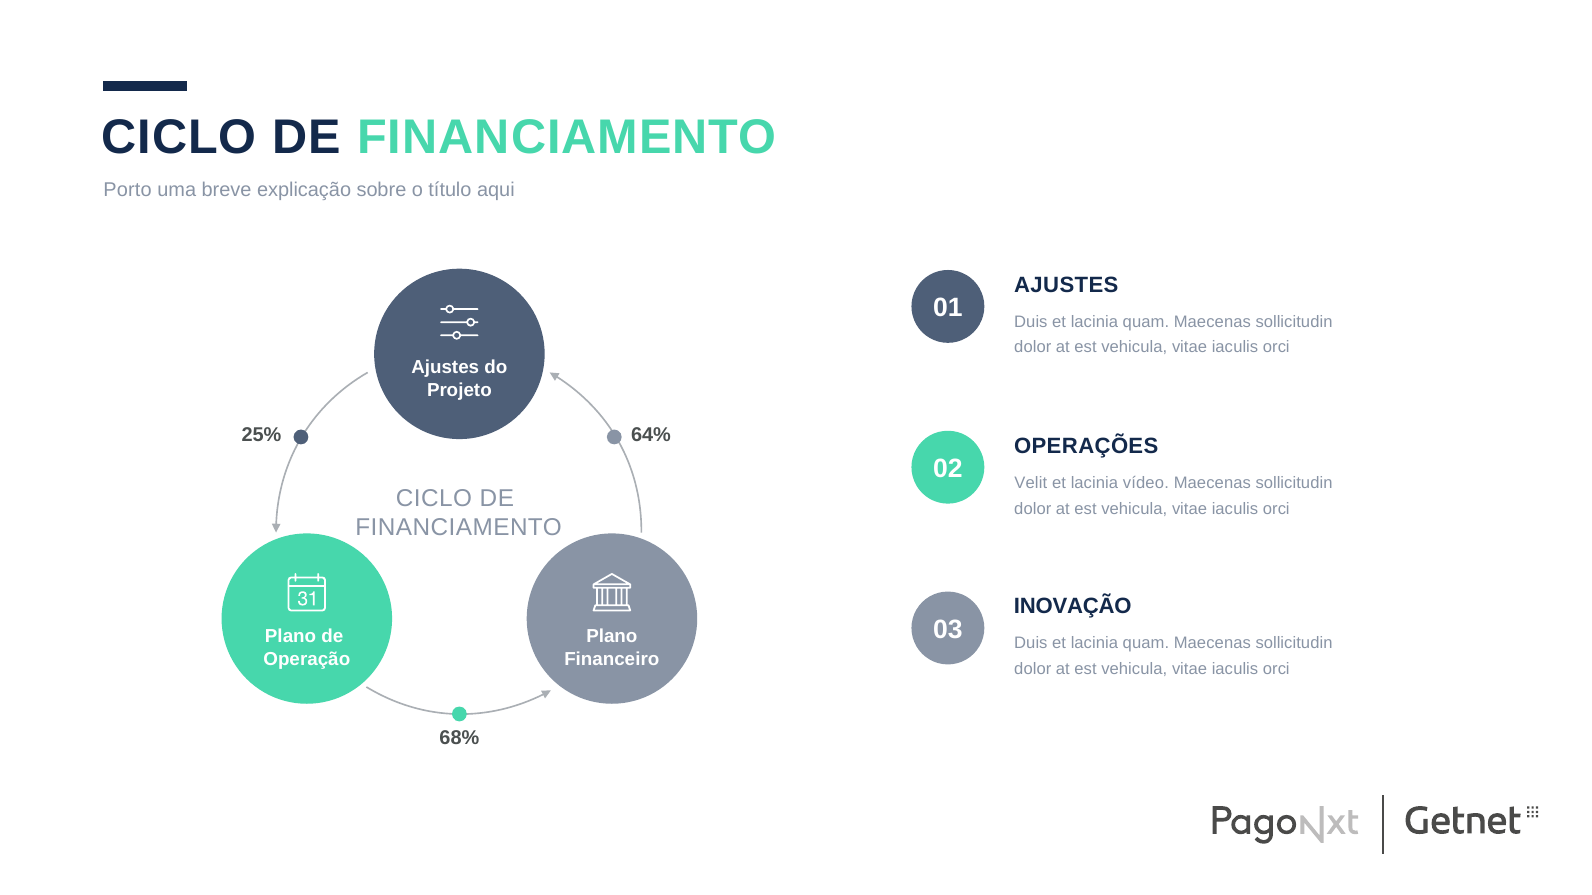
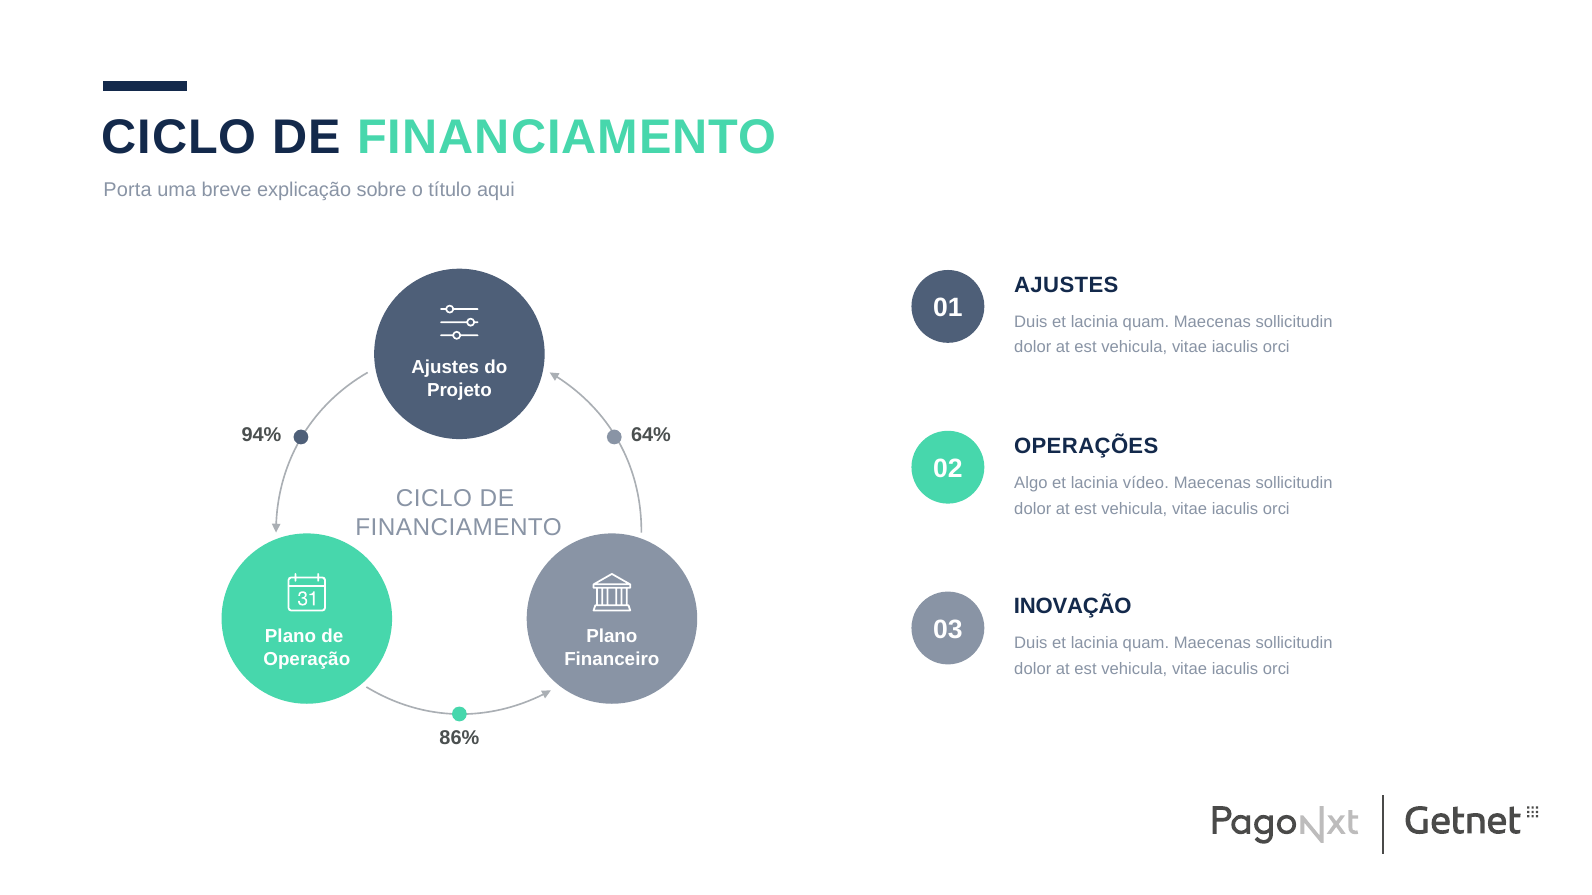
Porto: Porto -> Porta
25%: 25% -> 94%
Velit: Velit -> Algo
68%: 68% -> 86%
